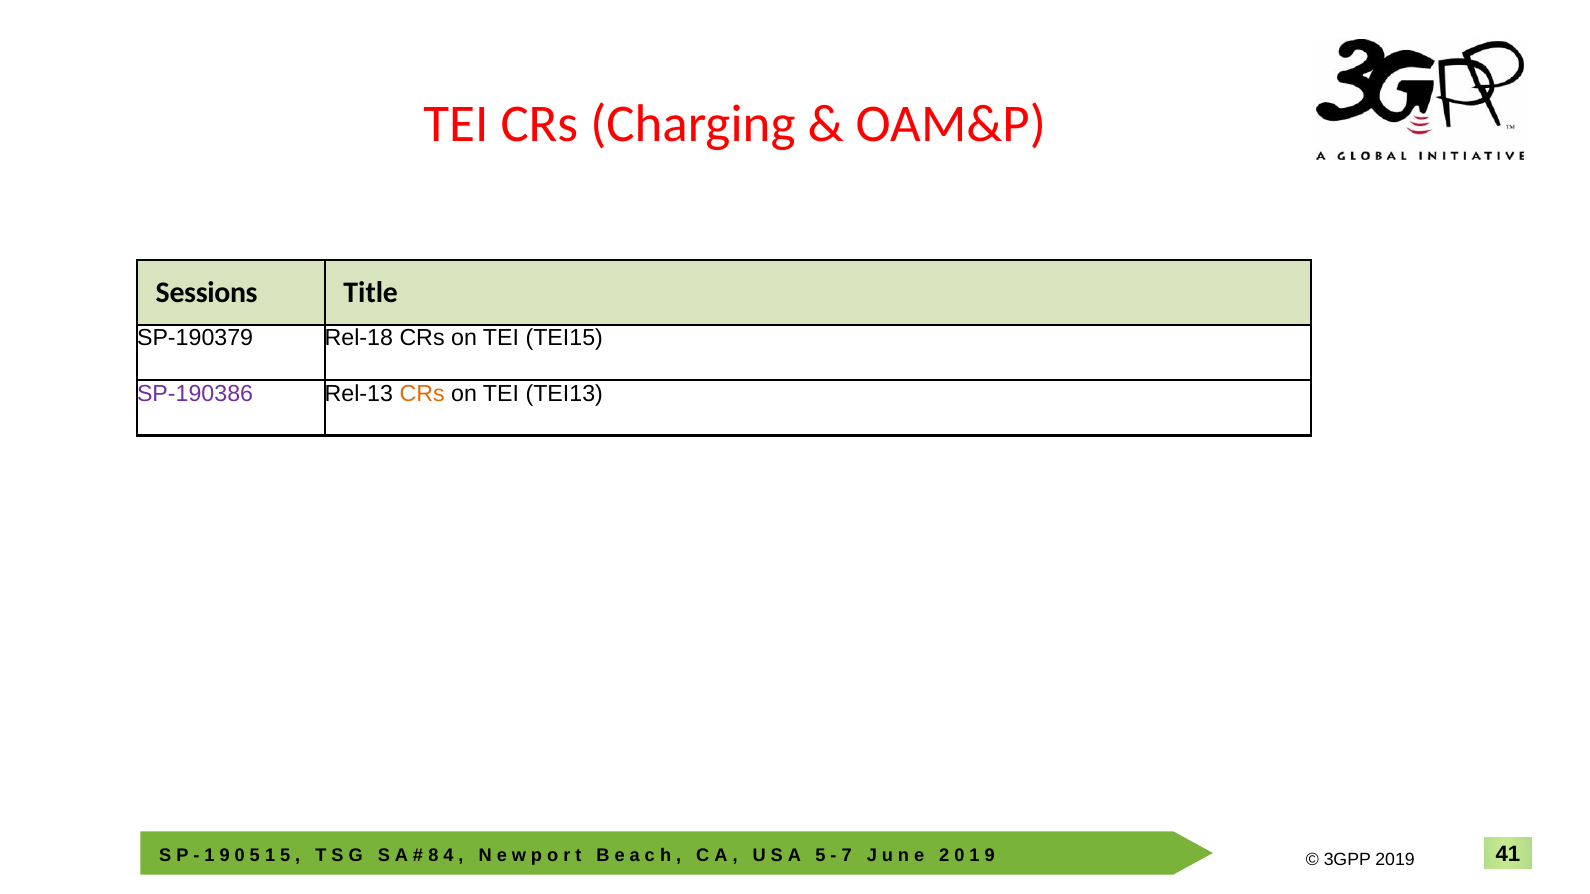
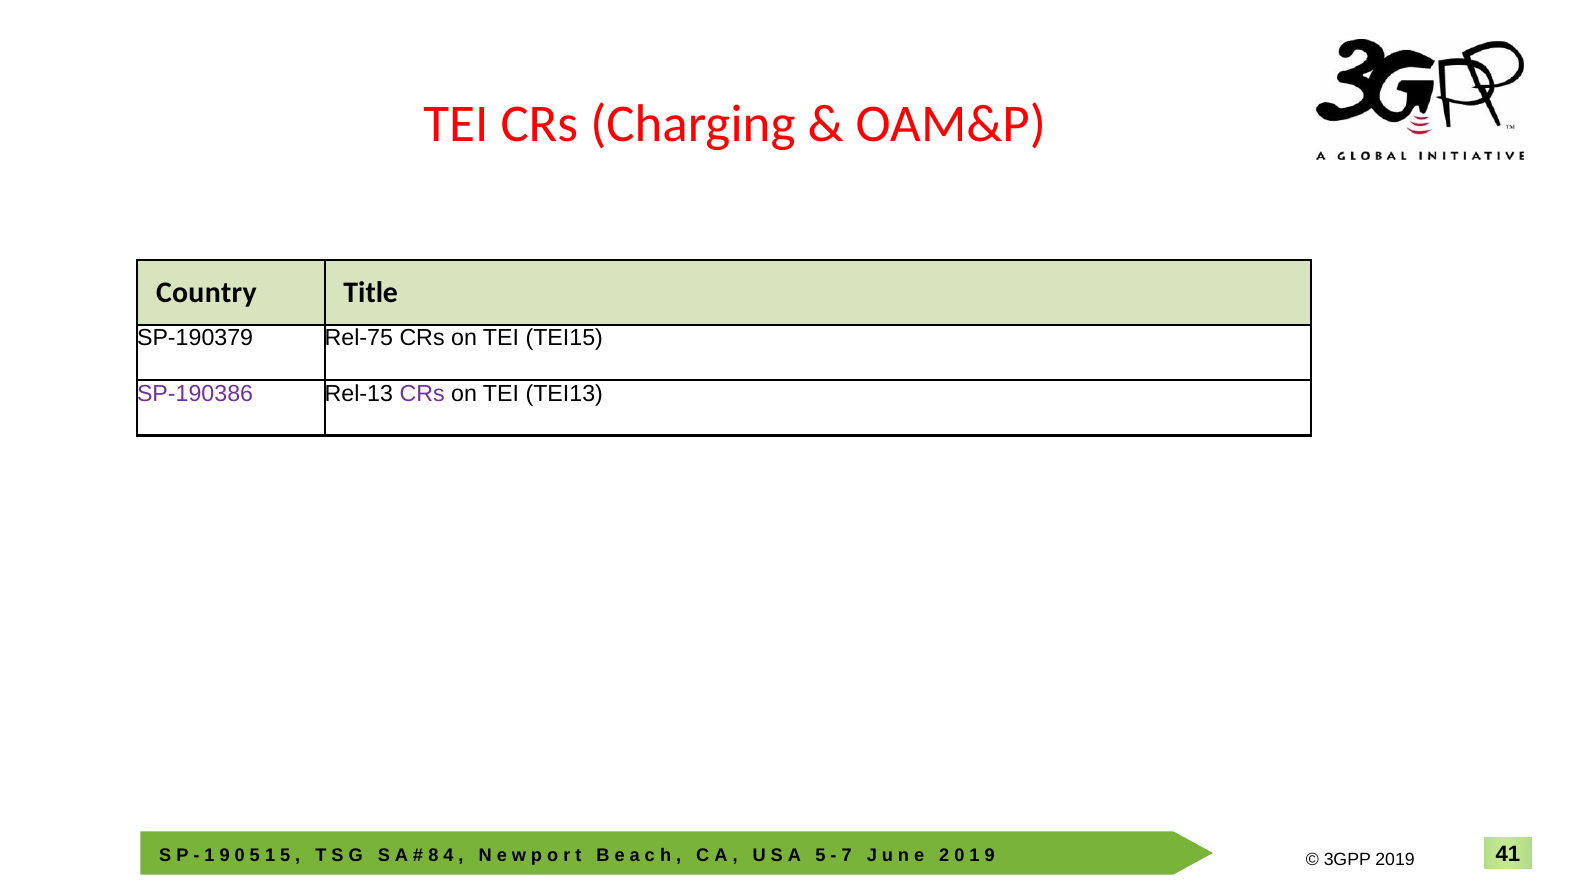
Sessions: Sessions -> Country
Rel-18: Rel-18 -> Rel-75
CRs at (422, 394) colour: orange -> purple
